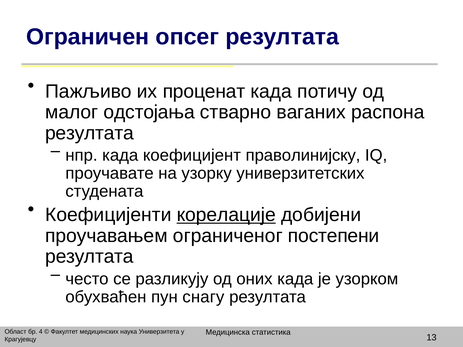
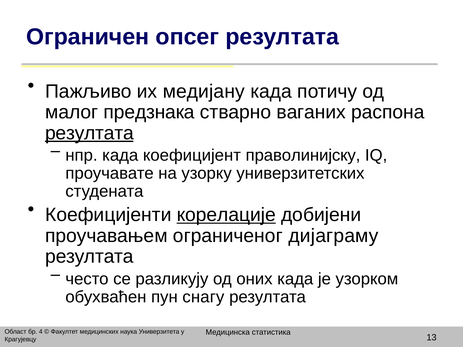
проценат: проценат -> медијану
одстојања: одстојања -> предзнака
резултата at (89, 133) underline: none -> present
постепени: постепени -> дијаграму
